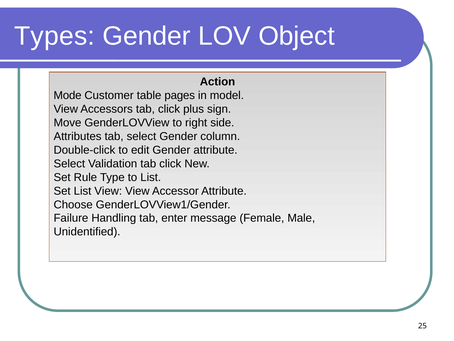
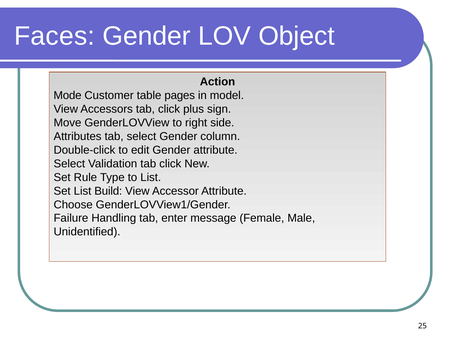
Types: Types -> Faces
List View: View -> Build
